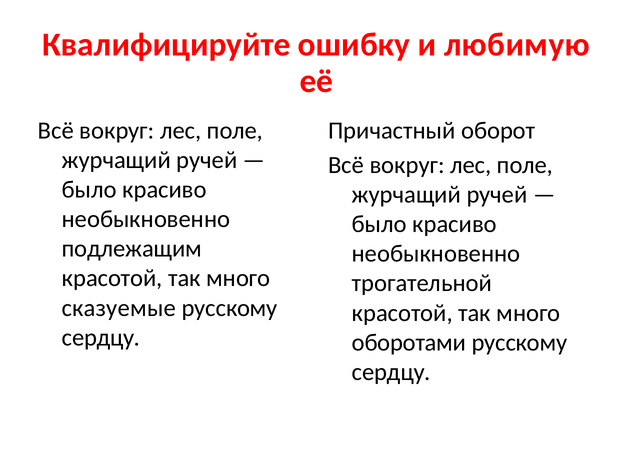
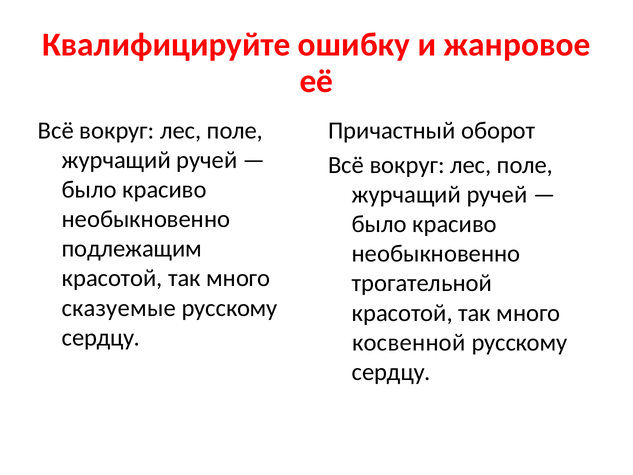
любимую: любимую -> жанровое
оборотами: оборотами -> косвенной
